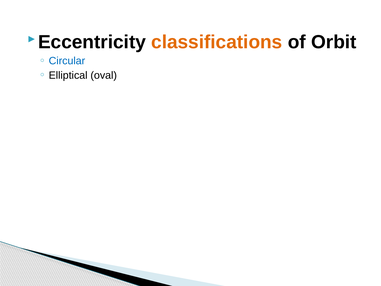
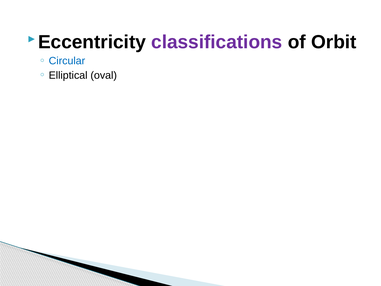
classifications colour: orange -> purple
